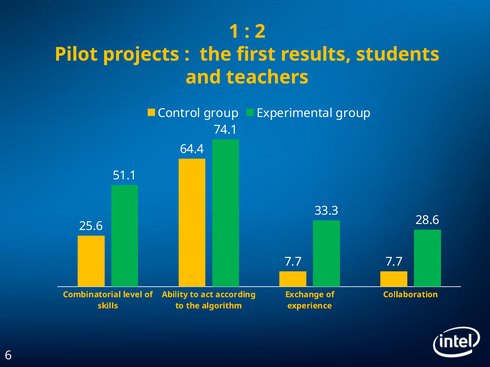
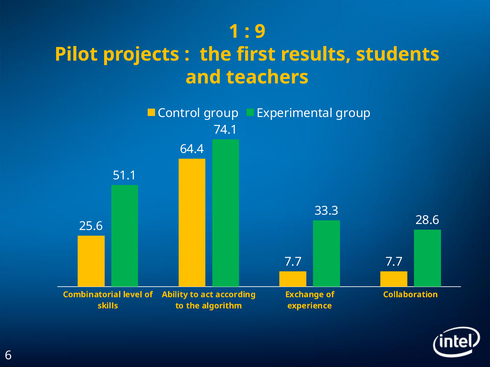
2: 2 -> 9
